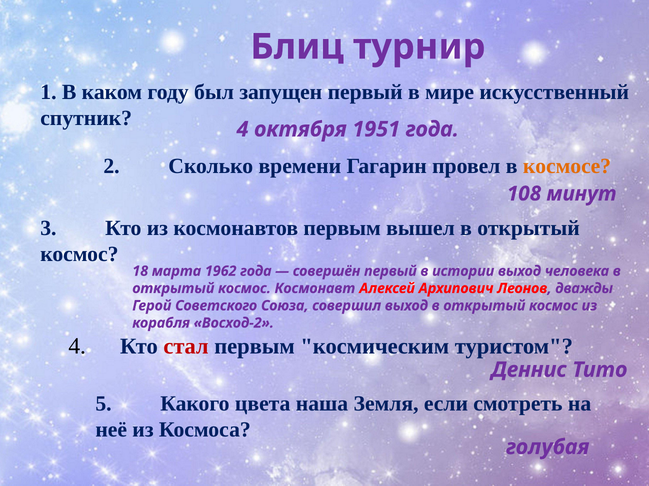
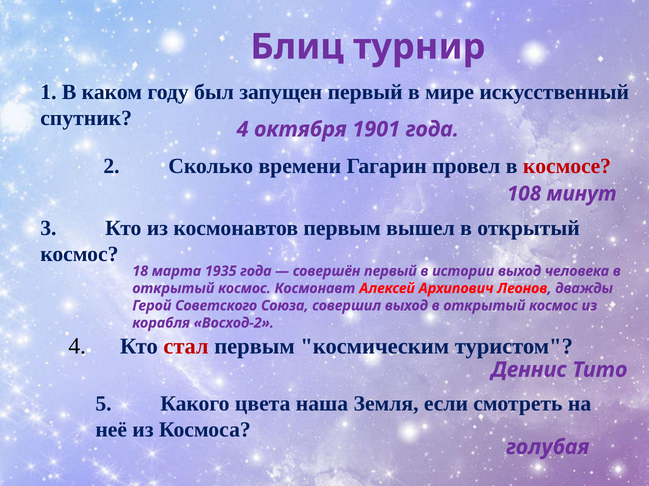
1951: 1951 -> 1901
космосе colour: orange -> red
1962: 1962 -> 1935
